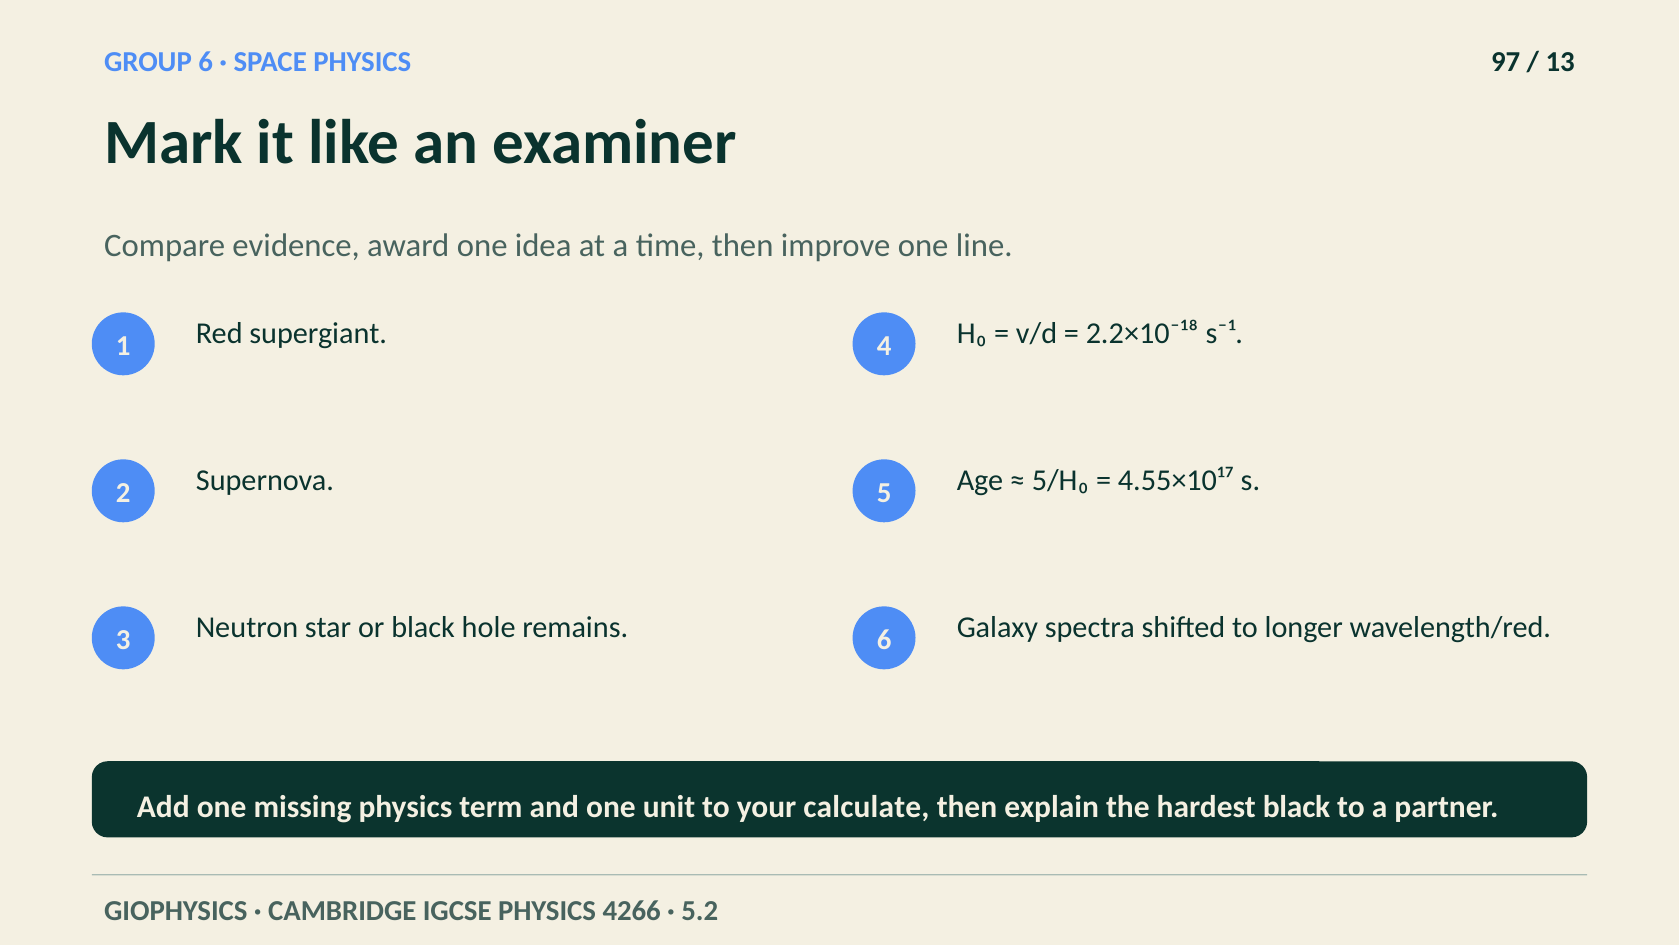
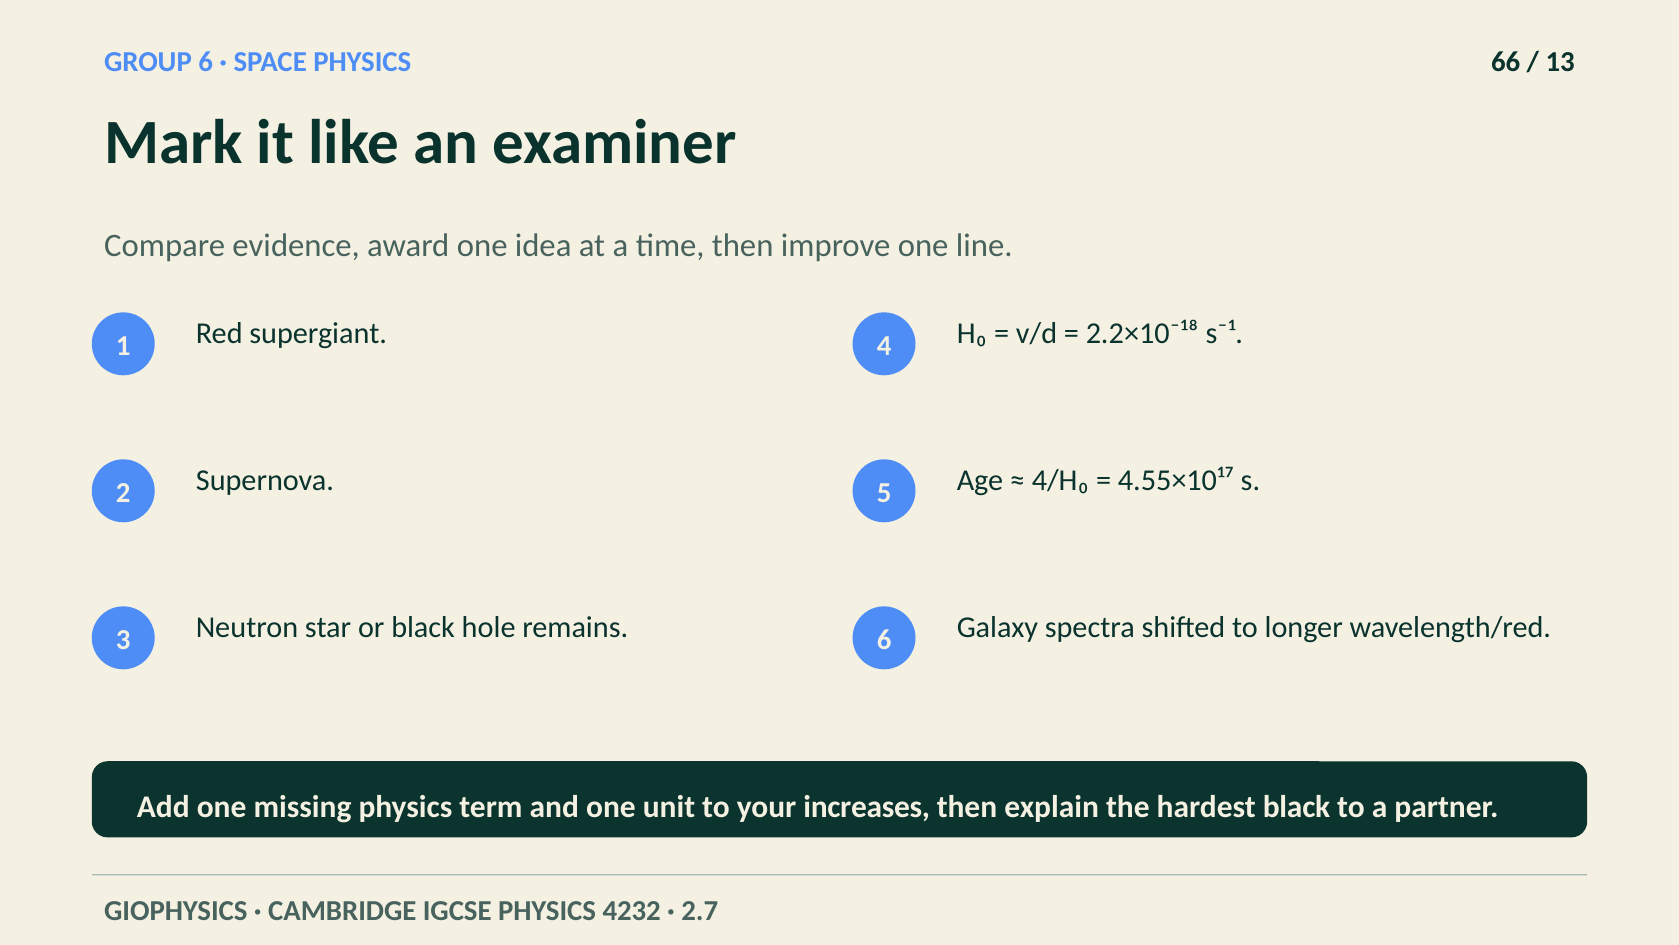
97: 97 -> 66
5/H₀: 5/H₀ -> 4/H₀
calculate: calculate -> increases
4266: 4266 -> 4232
5.2: 5.2 -> 2.7
